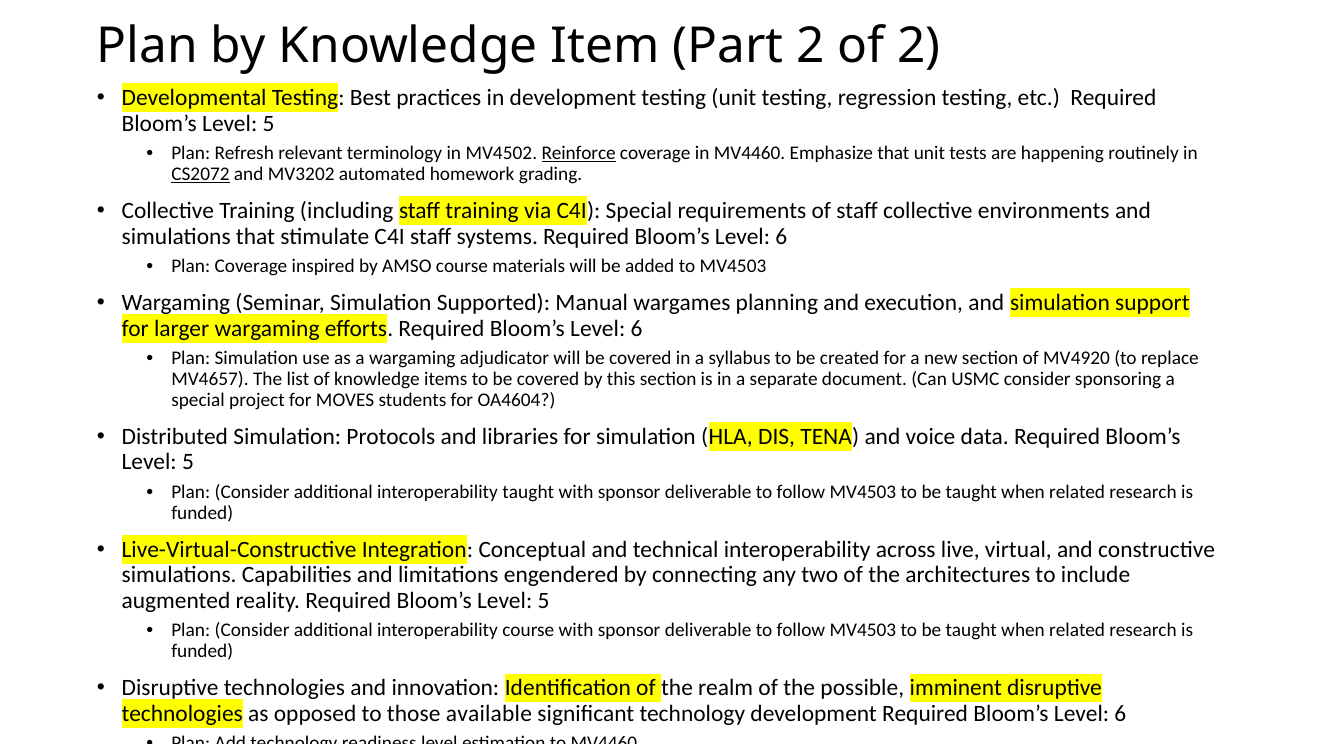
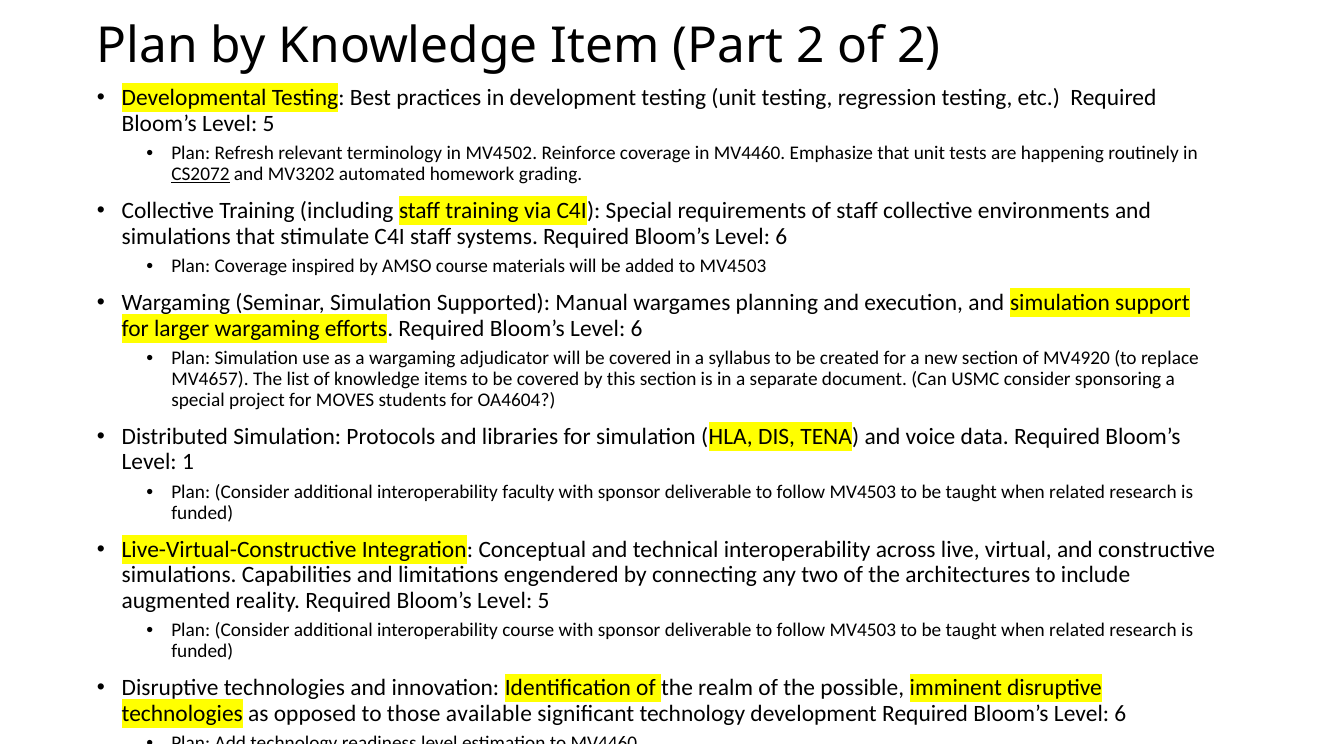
Reinforce underline: present -> none
5 at (188, 462): 5 -> 1
interoperability taught: taught -> faculty
